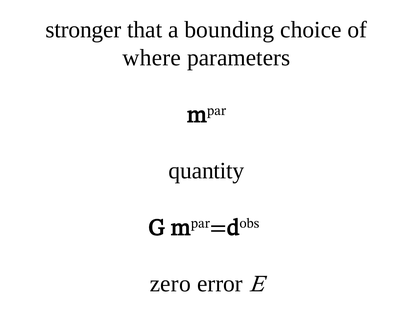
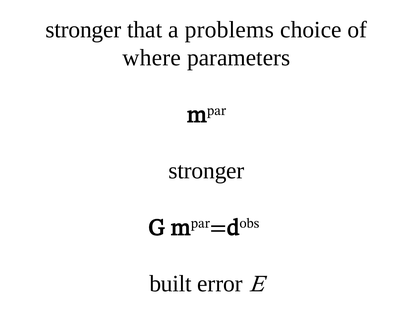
bounding: bounding -> problems
quantity at (207, 171): quantity -> stronger
zero: zero -> built
